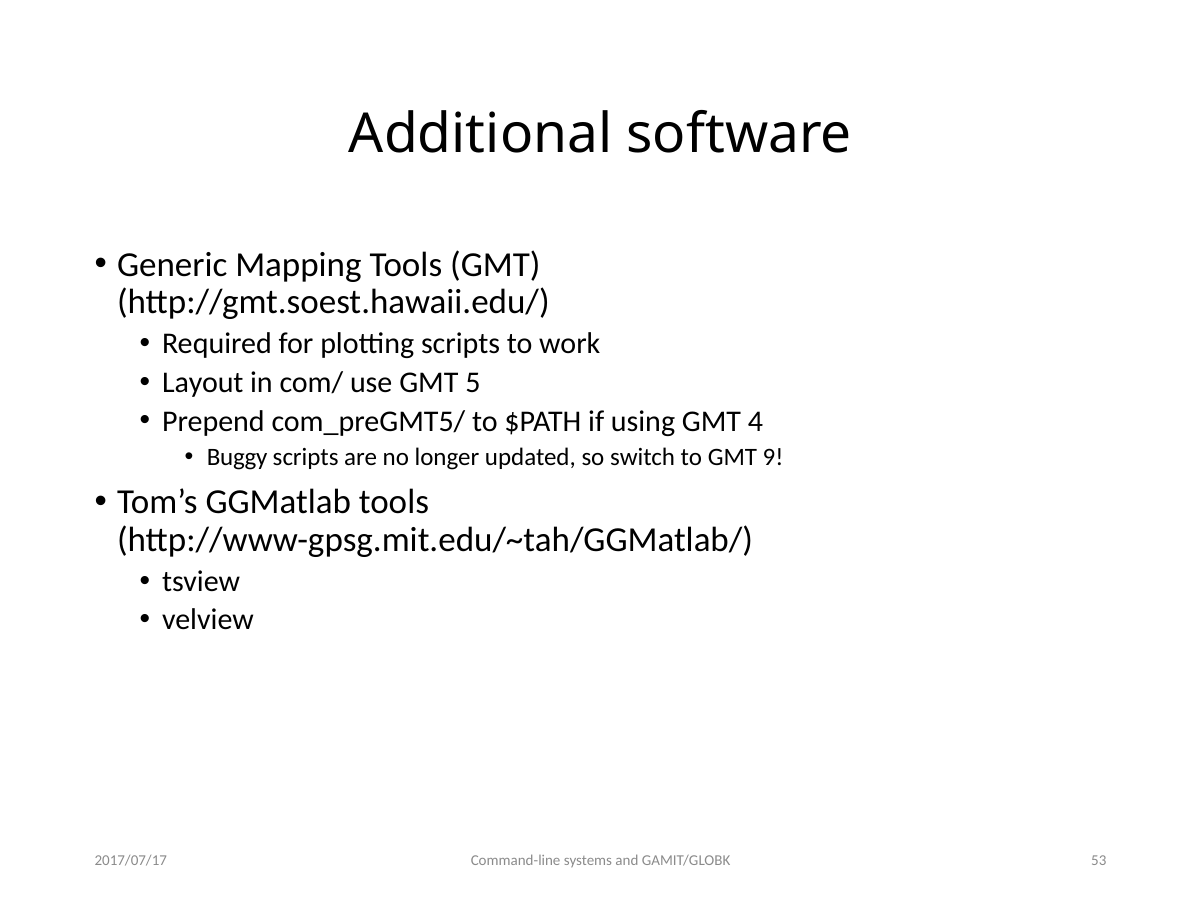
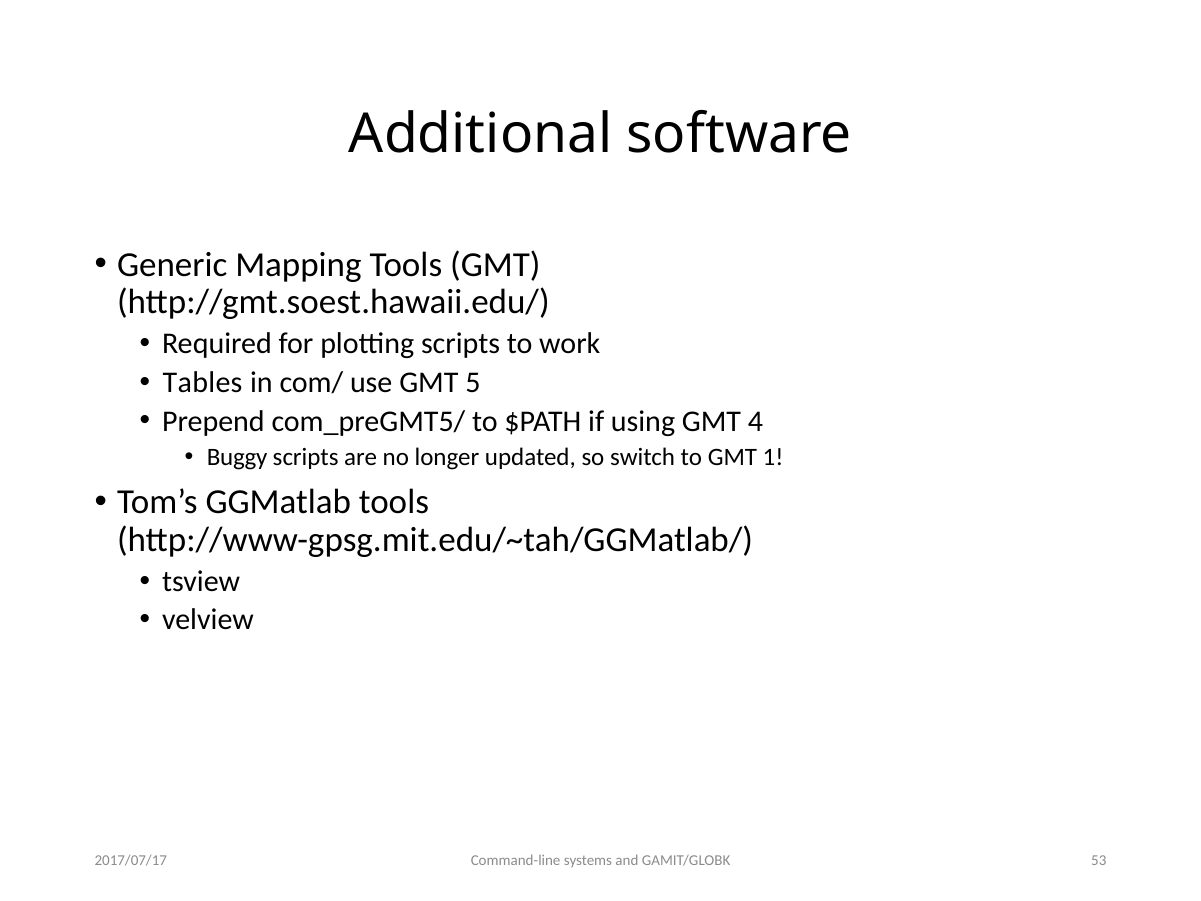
Layout: Layout -> Tables
9: 9 -> 1
